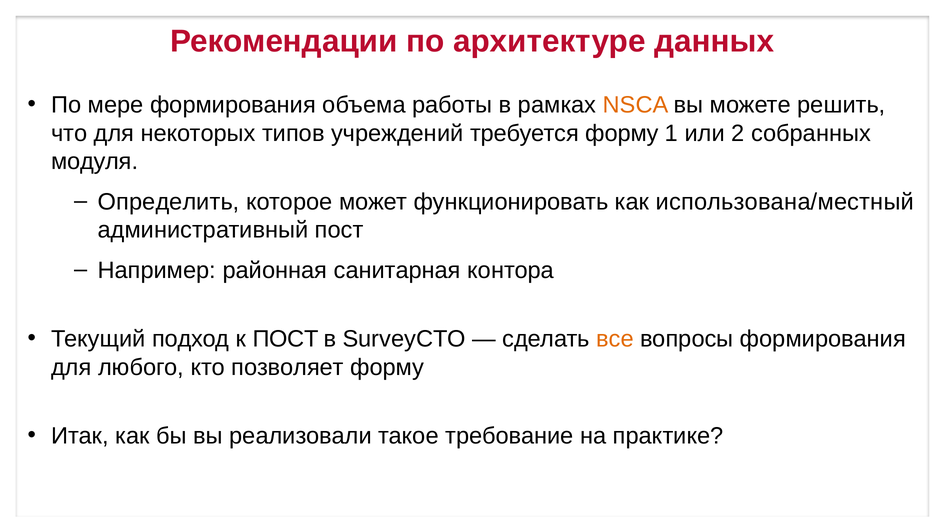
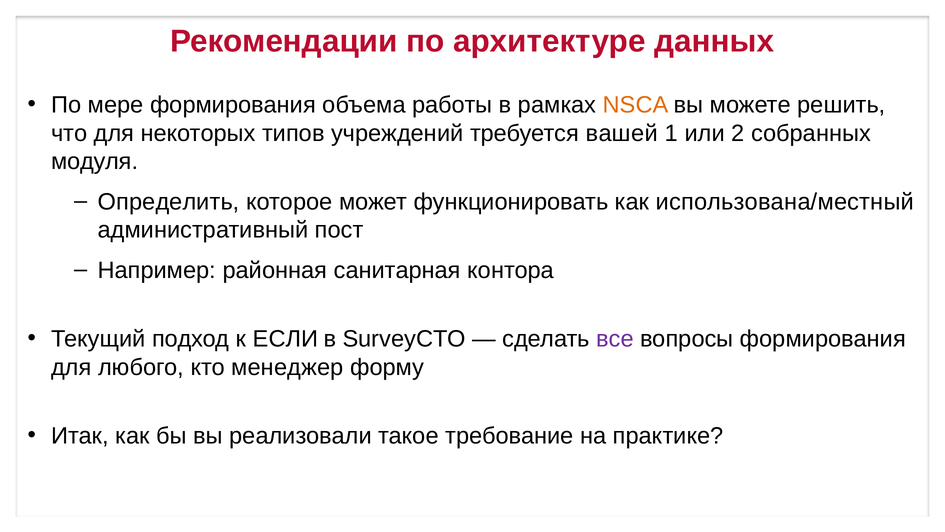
требуется форму: форму -> вашей
к ПОСТ: ПОСТ -> ЕСЛИ
все colour: orange -> purple
позволяет: позволяет -> менеджер
